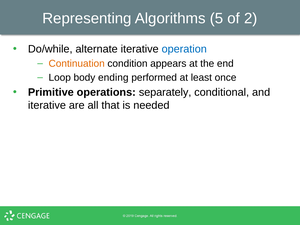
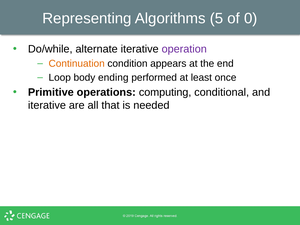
2: 2 -> 0
operation colour: blue -> purple
separately: separately -> computing
